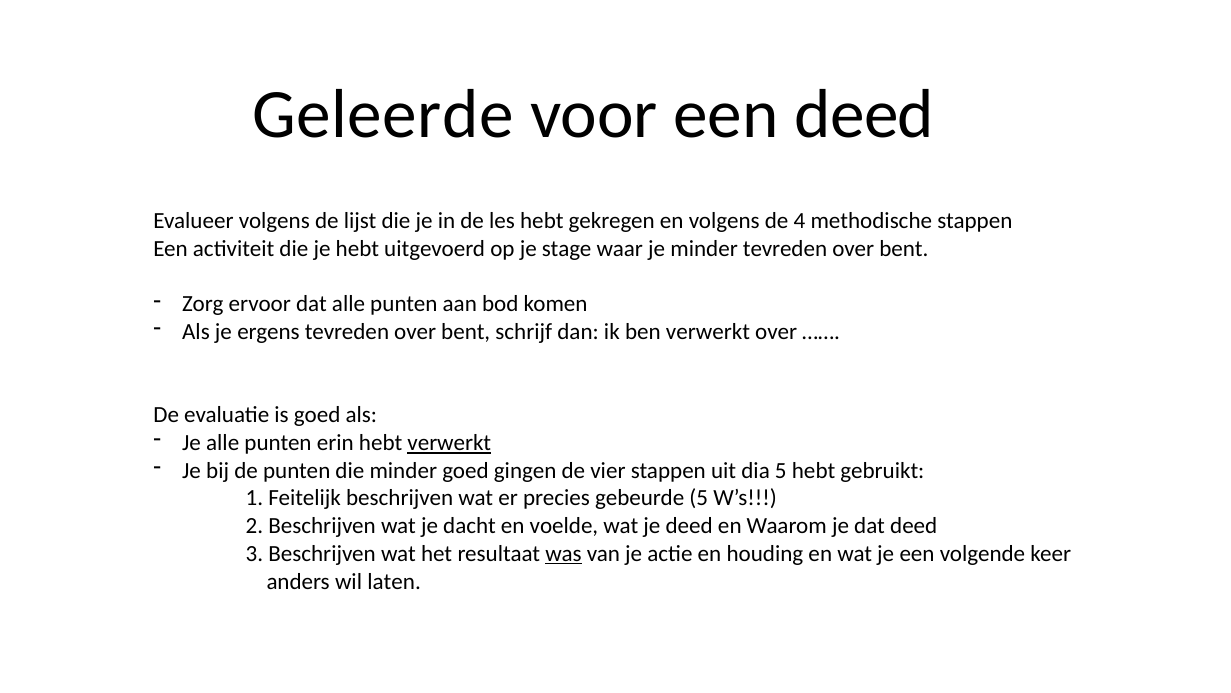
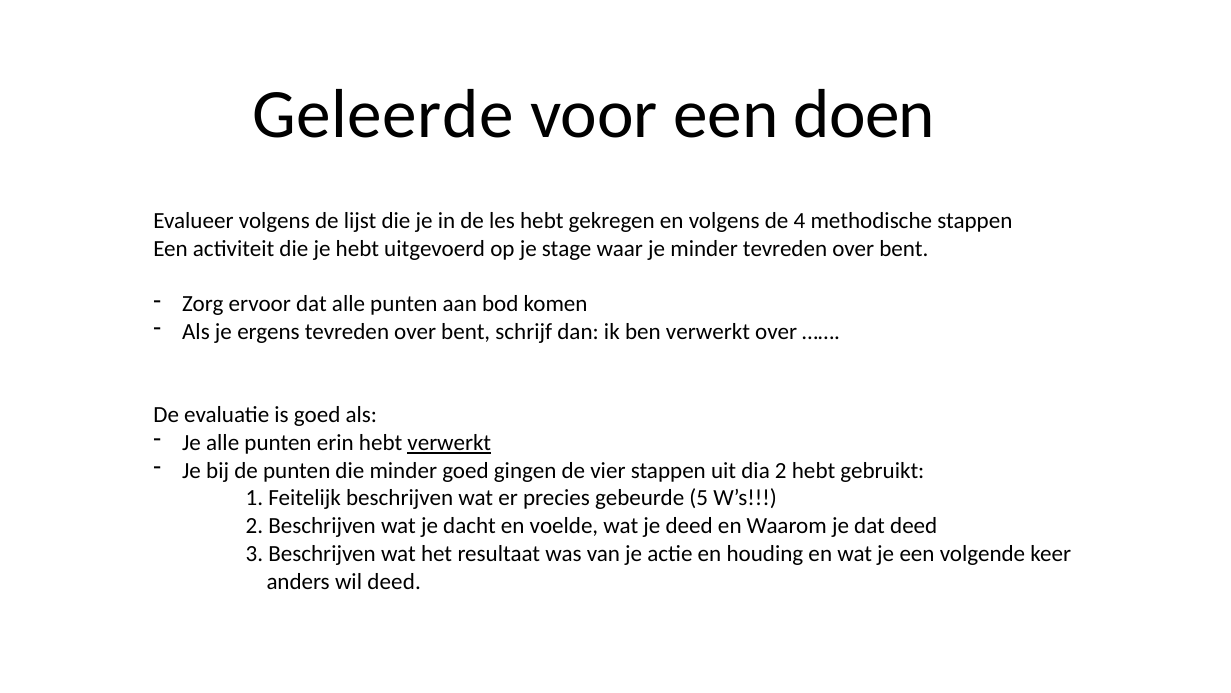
een deed: deed -> doen
dia 5: 5 -> 2
was underline: present -> none
wil laten: laten -> deed
